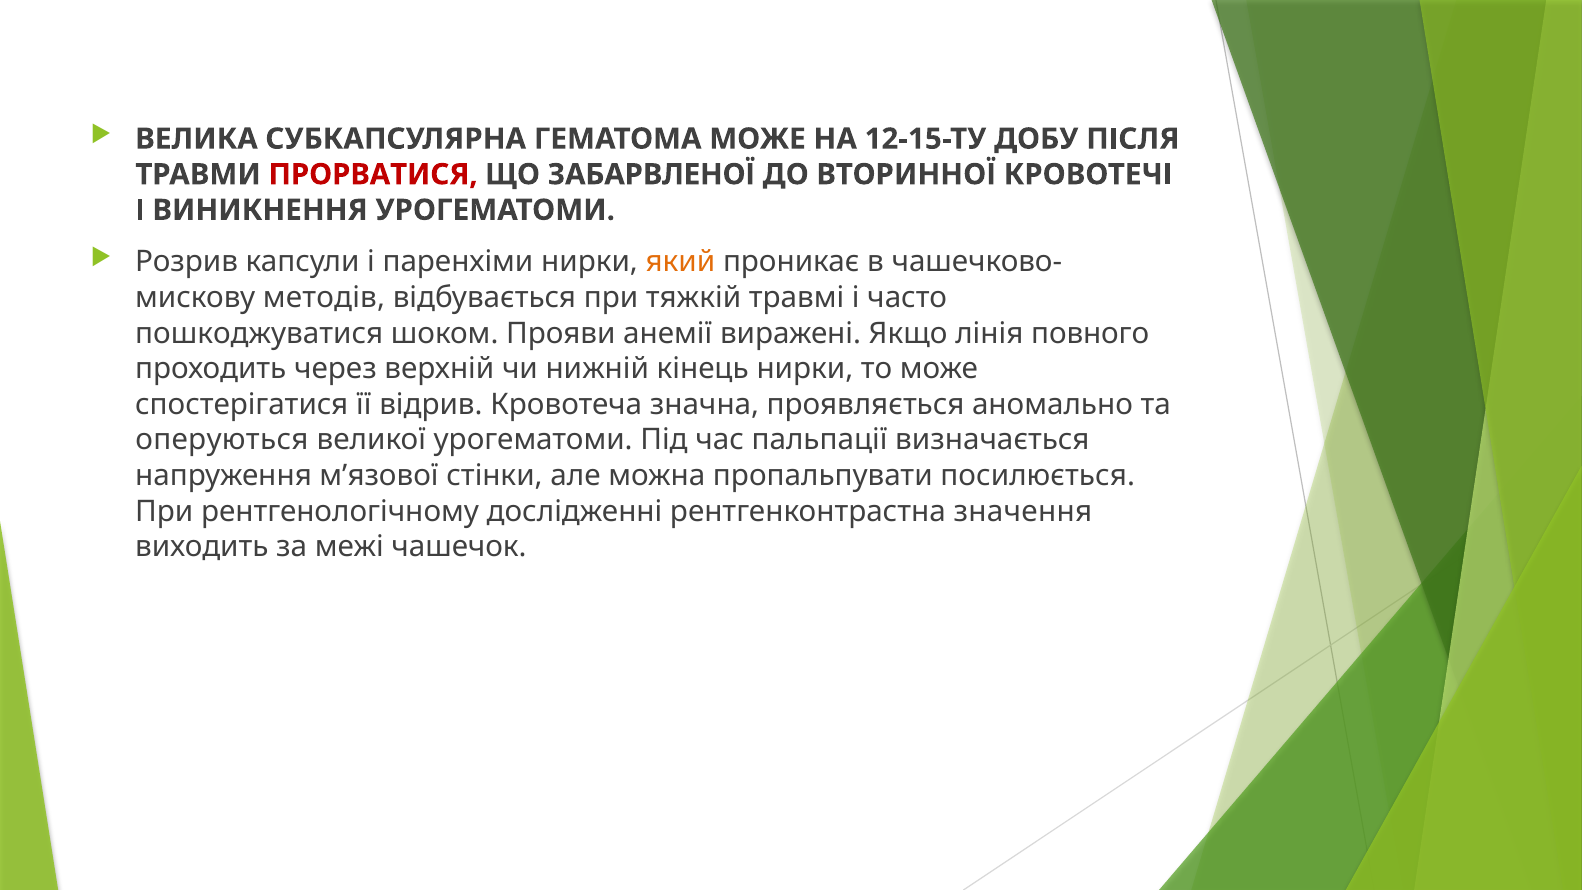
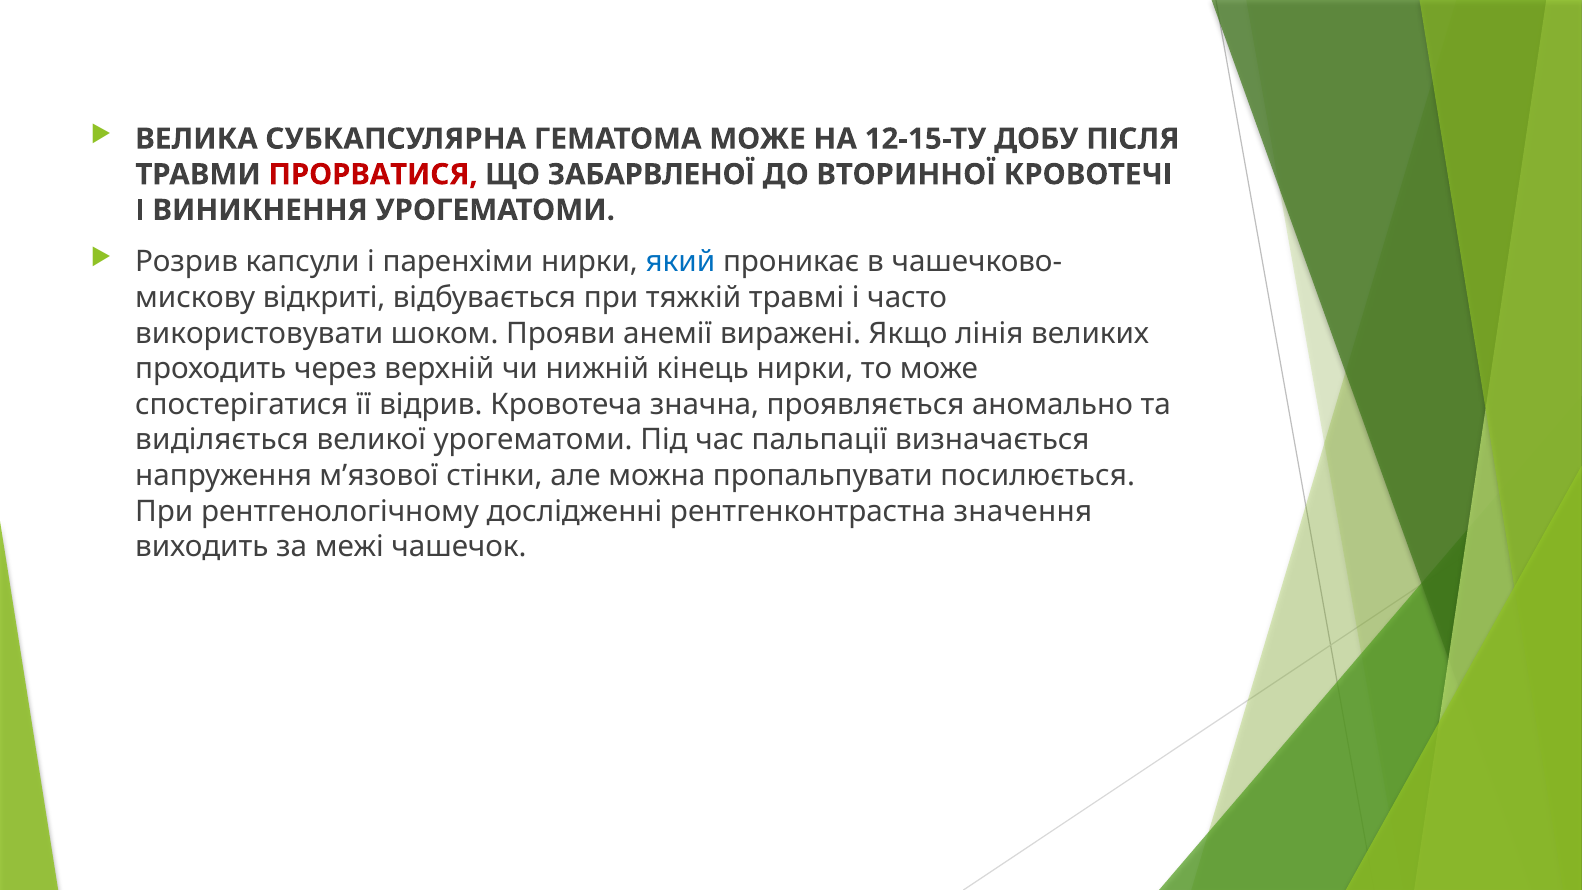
який colour: orange -> blue
методів: методів -> відкриті
пошкоджуватися: пошкоджуватися -> використовувати
повного: повного -> великих
оперуються: оперуються -> виділяється
